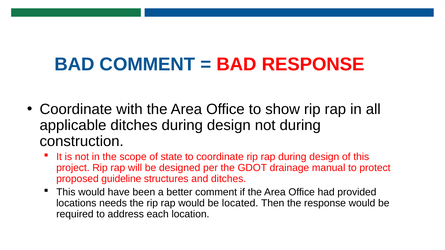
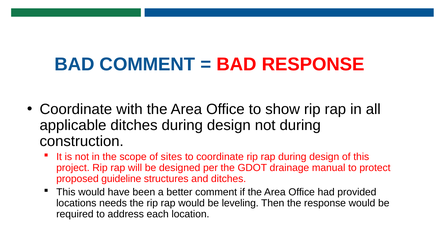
state: state -> sites
located: located -> leveling
